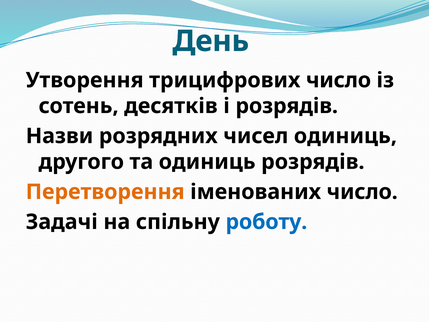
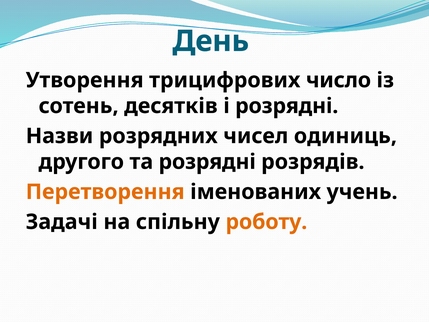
і розрядів: розрядів -> розрядні
та одиниць: одиниць -> розрядні
іменованих число: число -> учень
роботу colour: blue -> orange
